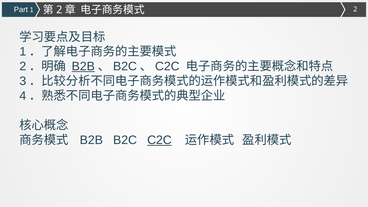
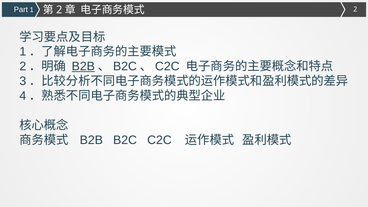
C2C at (159, 140) underline: present -> none
